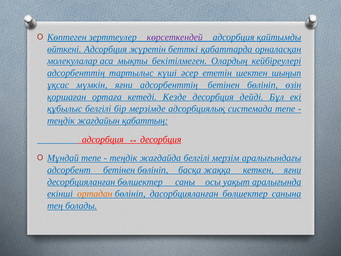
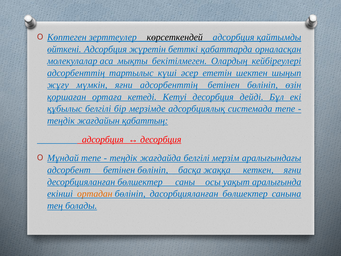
көрсеткендей colour: purple -> black
ұқсас: ұқсас -> жұғу
Кезде: Кезде -> Кетуі
